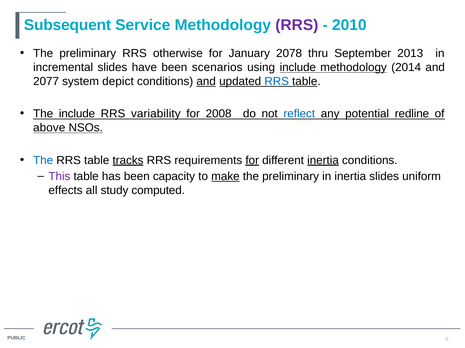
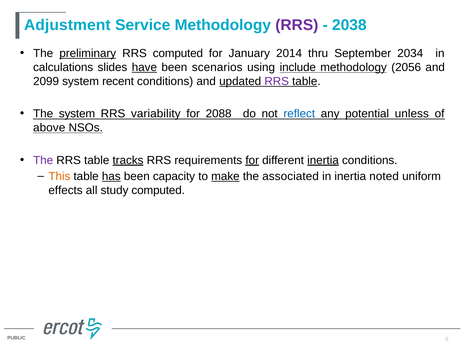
Subsequent: Subsequent -> Adjustment
2010: 2010 -> 2038
preliminary at (88, 54) underline: none -> present
RRS otherwise: otherwise -> computed
2078: 2078 -> 2014
2013: 2013 -> 2034
incremental: incremental -> calculations
have underline: none -> present
2014: 2014 -> 2056
2077: 2077 -> 2099
depict: depict -> recent
and at (206, 81) underline: present -> none
RRS at (277, 81) colour: blue -> purple
The include: include -> system
2008: 2008 -> 2088
redline: redline -> unless
The at (43, 161) colour: blue -> purple
This colour: purple -> orange
has underline: none -> present
preliminary at (291, 177): preliminary -> associated
inertia slides: slides -> noted
